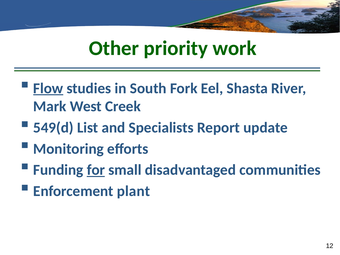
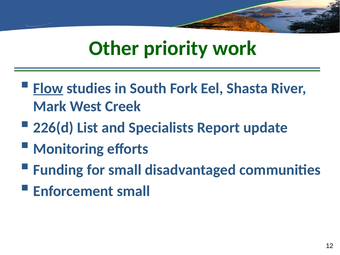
549(d: 549(d -> 226(d
for underline: present -> none
Enforcement plant: plant -> small
